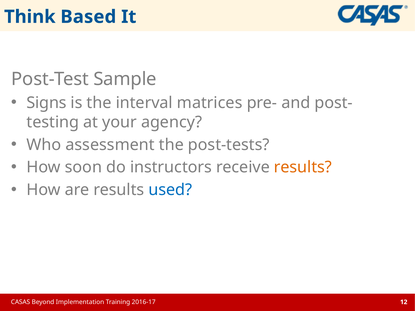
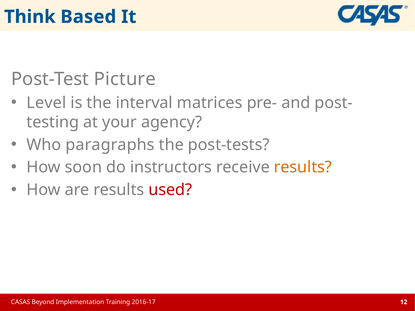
Sample: Sample -> Picture
Signs: Signs -> Level
assessment: assessment -> paragraphs
used colour: blue -> red
